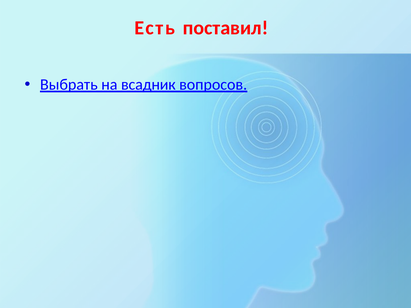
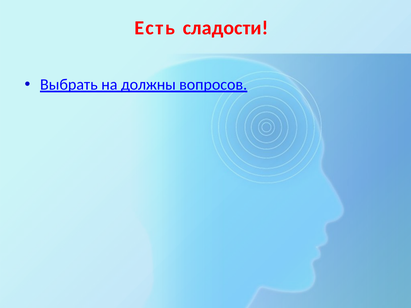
поставил: поставил -> сладости
всадник: всадник -> должны
